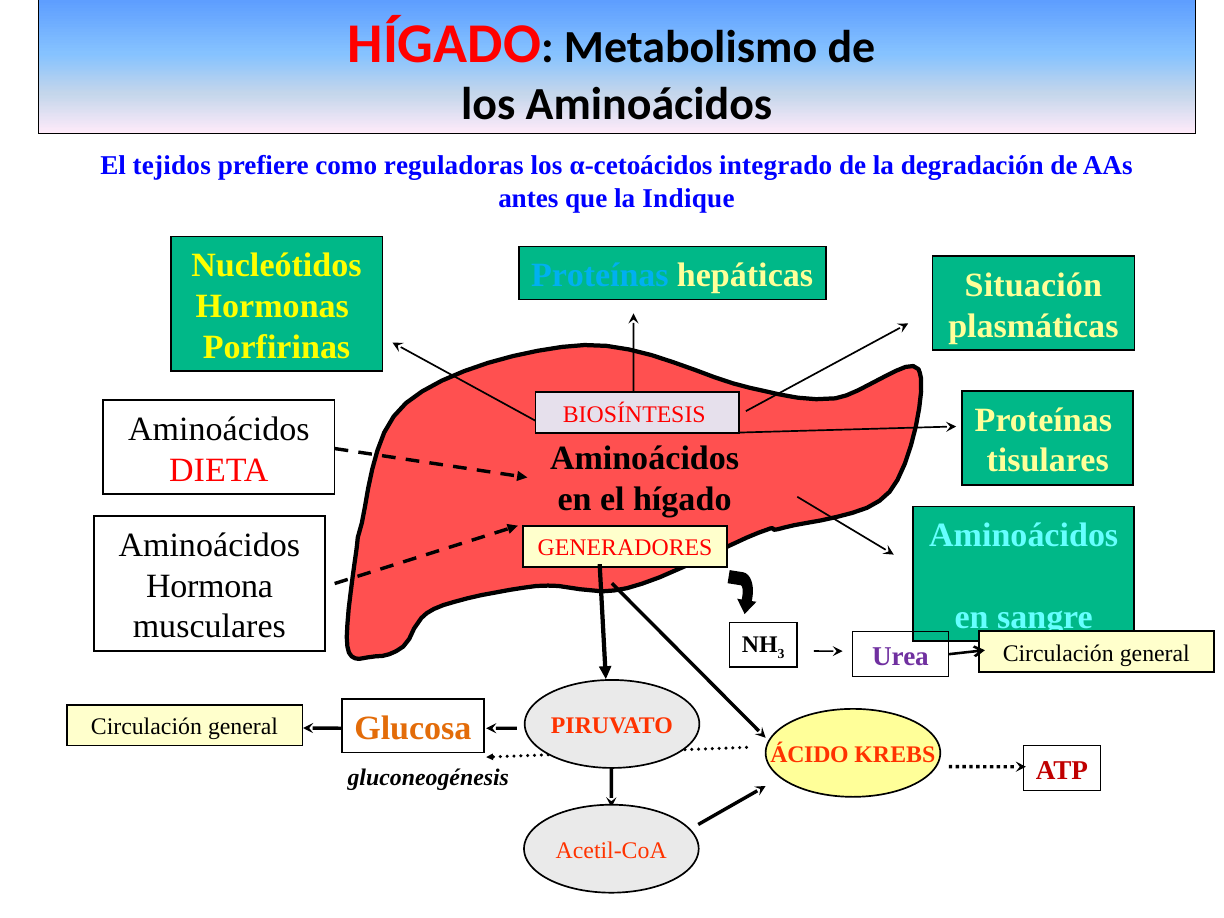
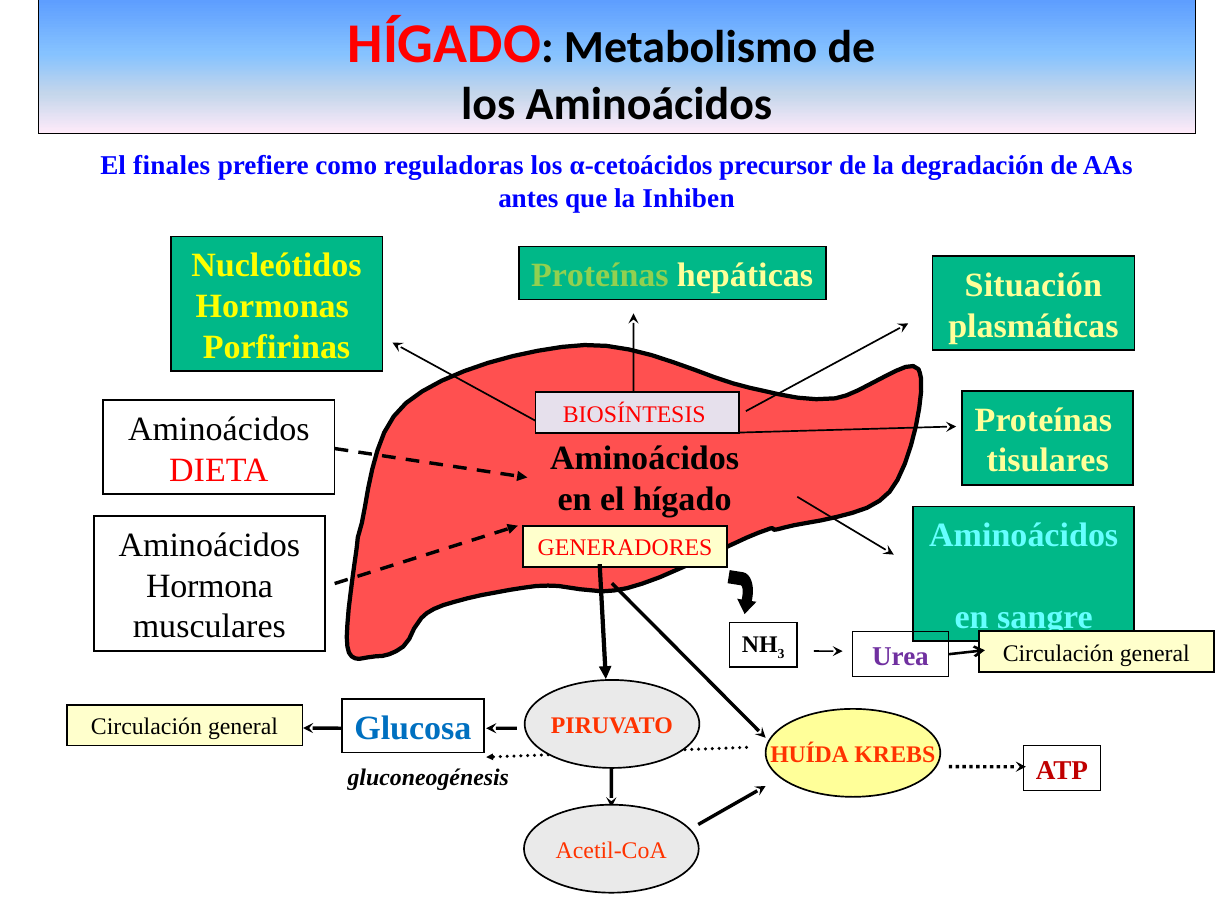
tejidos: tejidos -> finales
integrado: integrado -> precursor
Indique: Indique -> Inhiben
Proteínas at (600, 275) colour: light blue -> light green
Glucosa colour: orange -> blue
ÁCIDO: ÁCIDO -> HUÍDA
